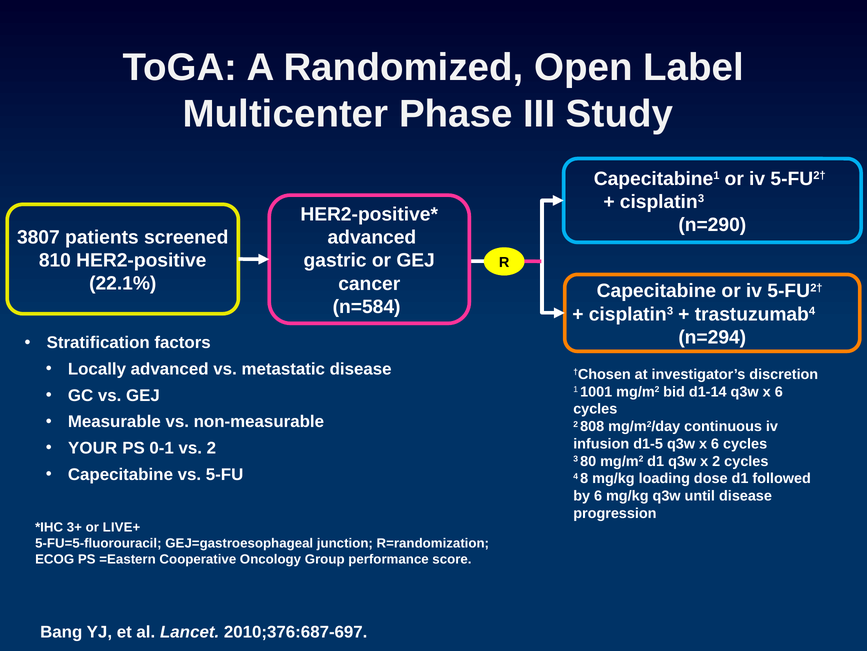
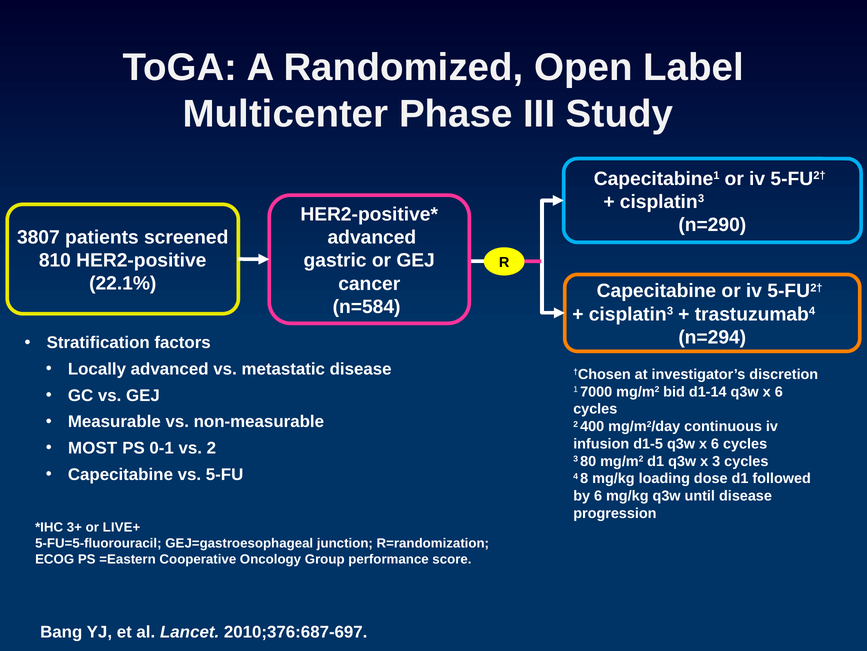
1001: 1001 -> 7000
808: 808 -> 400
YOUR: YOUR -> MOST
x 2: 2 -> 3
